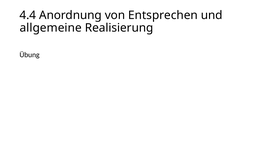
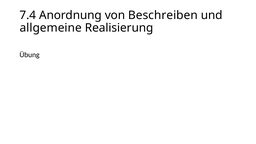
4.4: 4.4 -> 7.4
Entsprechen: Entsprechen -> Beschreiben
